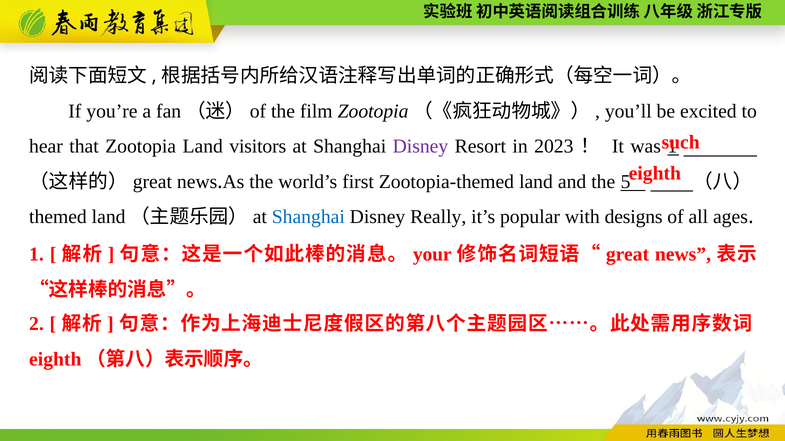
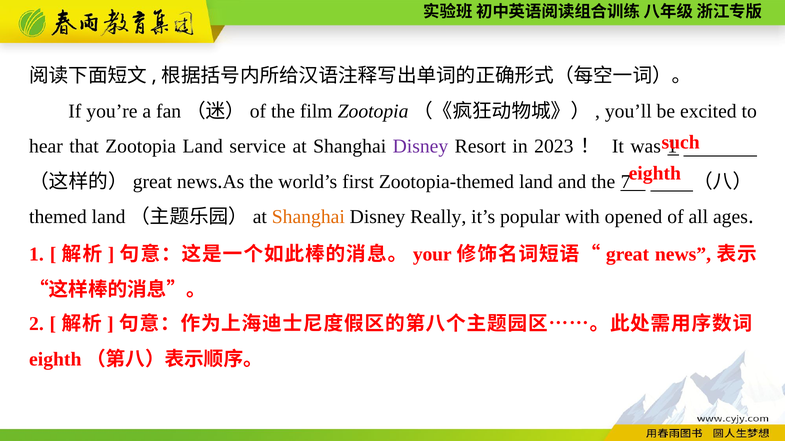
visitors: visitors -> service
5: 5 -> 7
Shanghai at (308, 217) colour: blue -> orange
designs: designs -> opened
